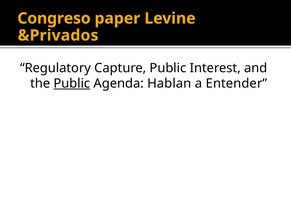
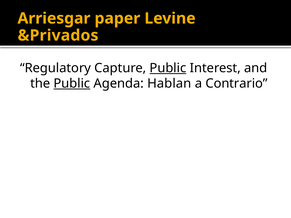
Congreso: Congreso -> Arriesgar
Public at (168, 68) underline: none -> present
Entender: Entender -> Contrario
